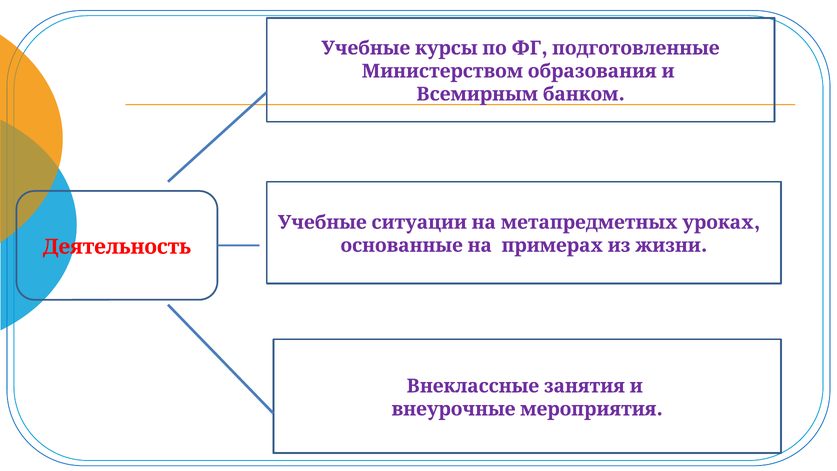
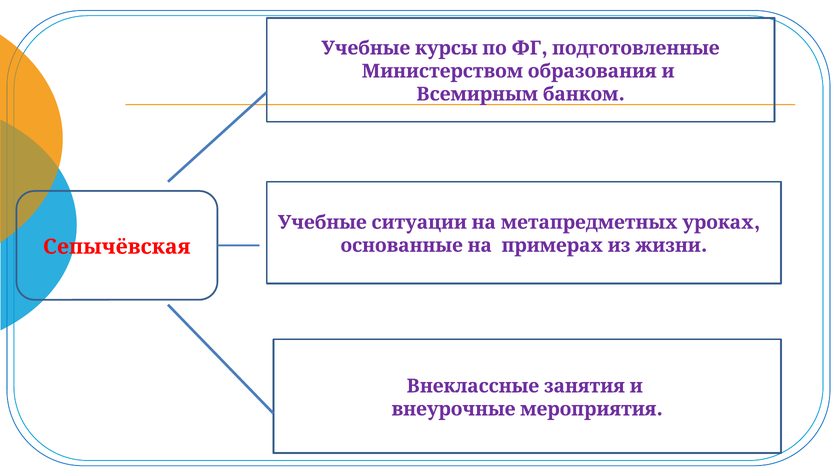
Деятельность: Деятельность -> Сепычёвская
